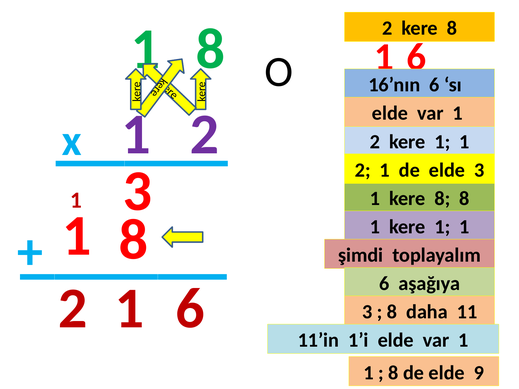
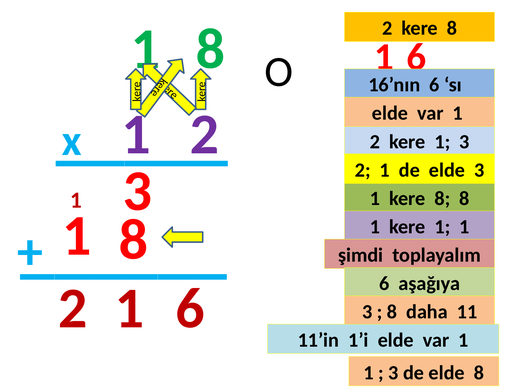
2 kere 1 1: 1 -> 3
8 at (393, 373): 8 -> 3
elde 9: 9 -> 8
